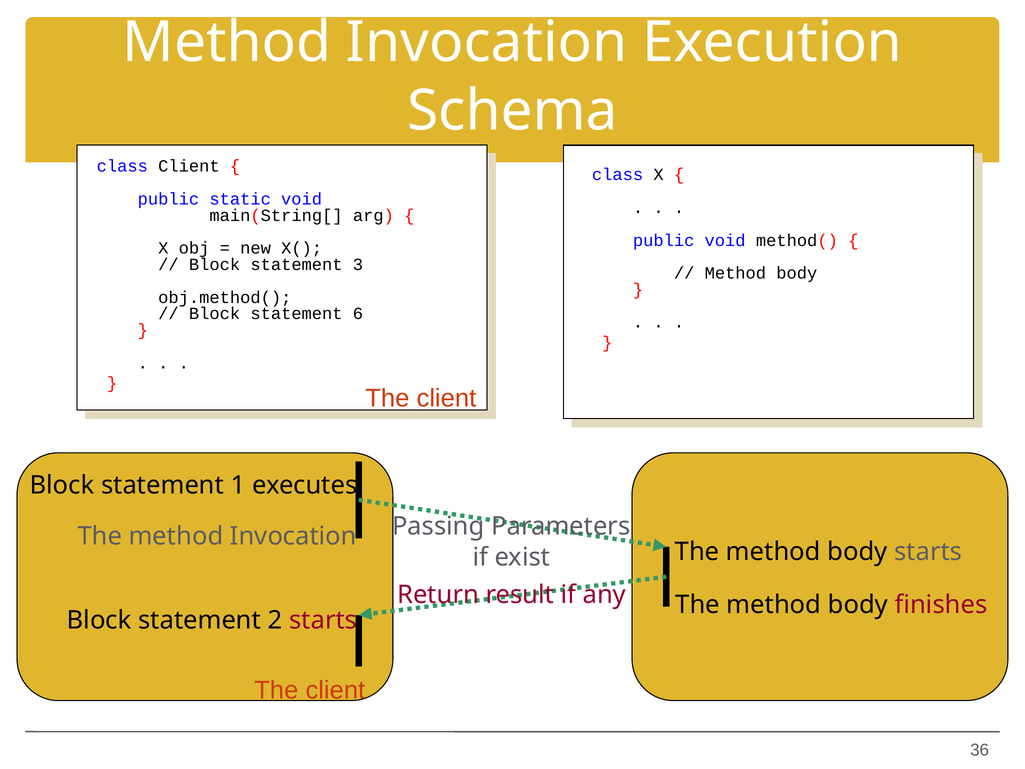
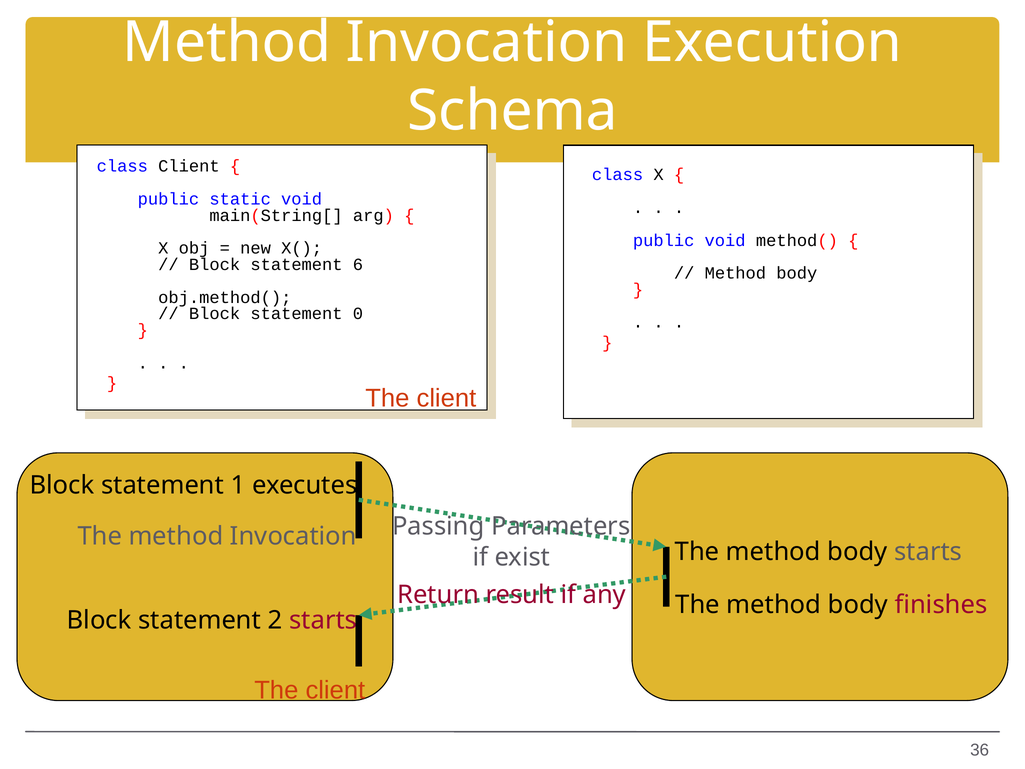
3: 3 -> 6
6: 6 -> 0
